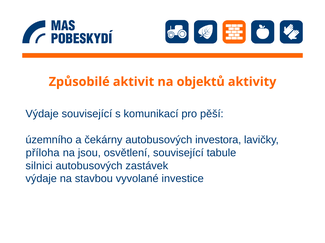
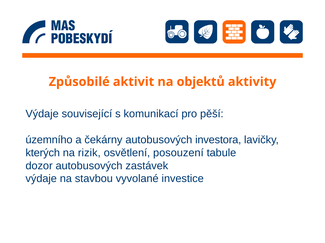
příloha: příloha -> kterých
jsou: jsou -> rizik
osvětlení související: související -> posouzení
silnici: silnici -> dozor
